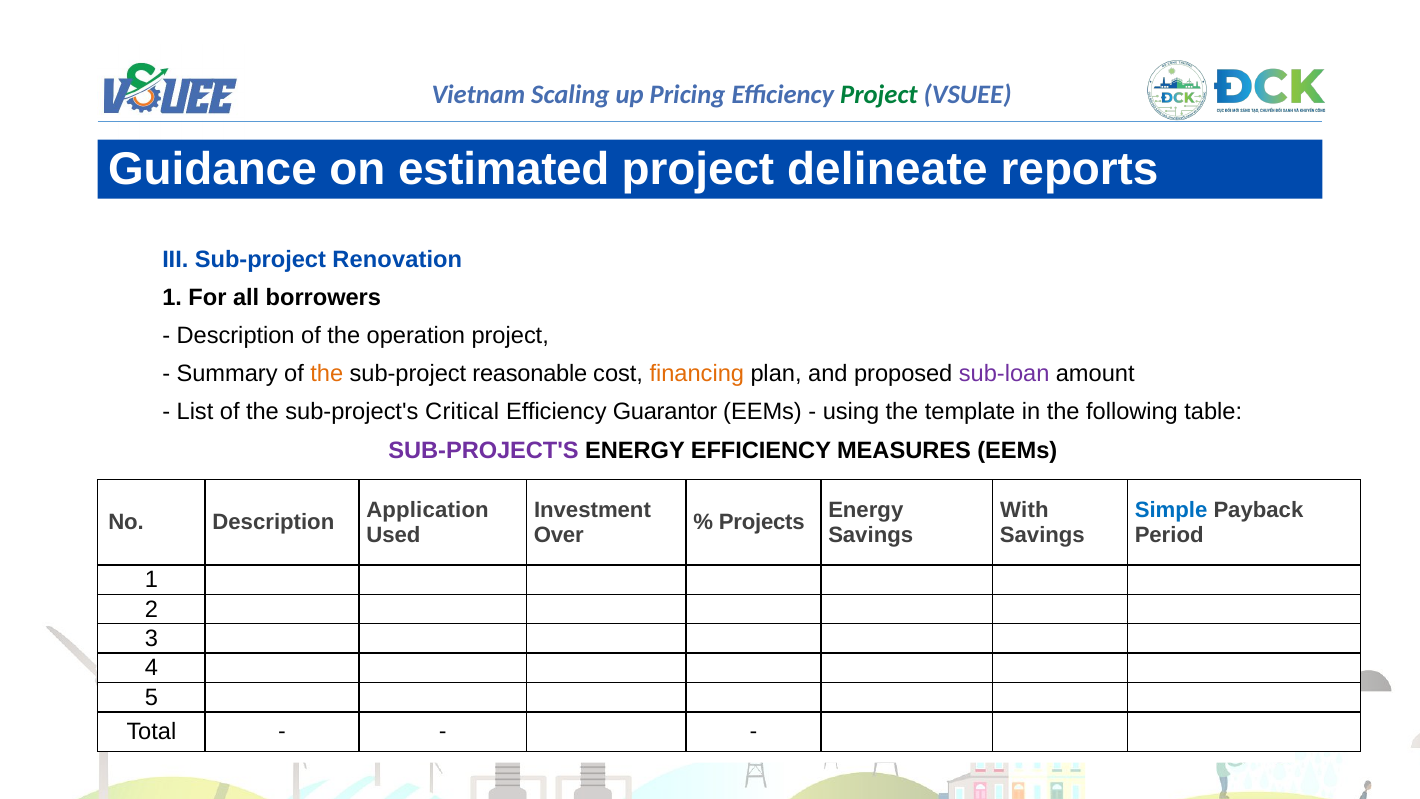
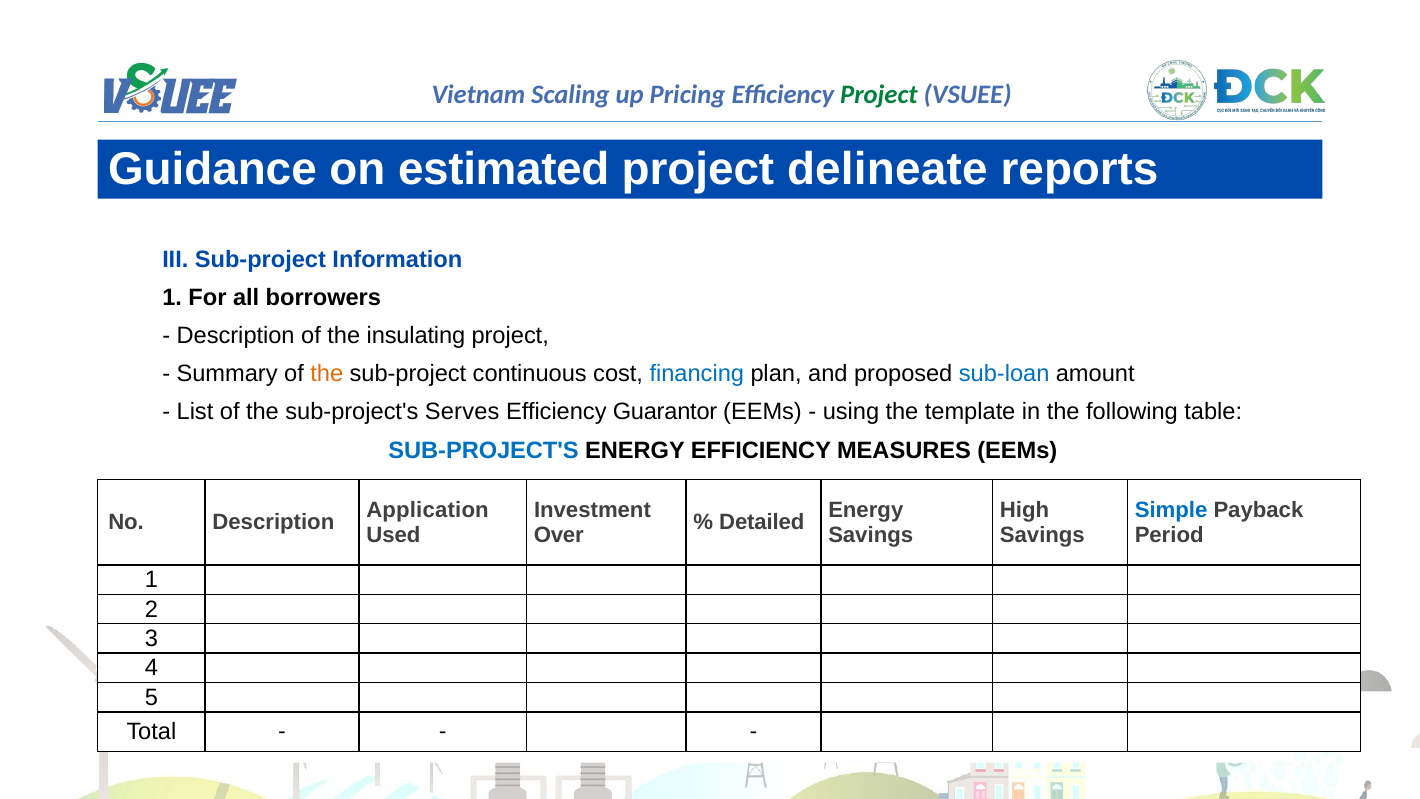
Renovation: Renovation -> Information
operation: operation -> insulating
reasonable: reasonable -> continuous
financing colour: orange -> blue
sub-loan colour: purple -> blue
Critical: Critical -> Serves
SUB-PROJECT'S at (484, 450) colour: purple -> blue
With: With -> High
Projects: Projects -> Detailed
